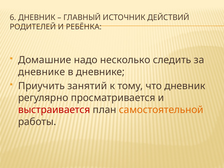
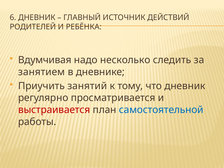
Домашние: Домашние -> Вдумчивая
дневнике at (42, 72): дневнике -> занятием
самостоятельной colour: orange -> blue
